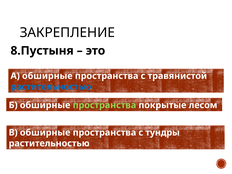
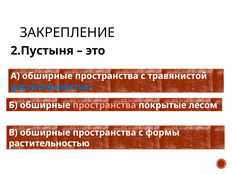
8.Пустыня: 8.Пустыня -> 2.Пустыня
пространства at (104, 105) colour: light green -> pink
тундры: тундры -> формы
